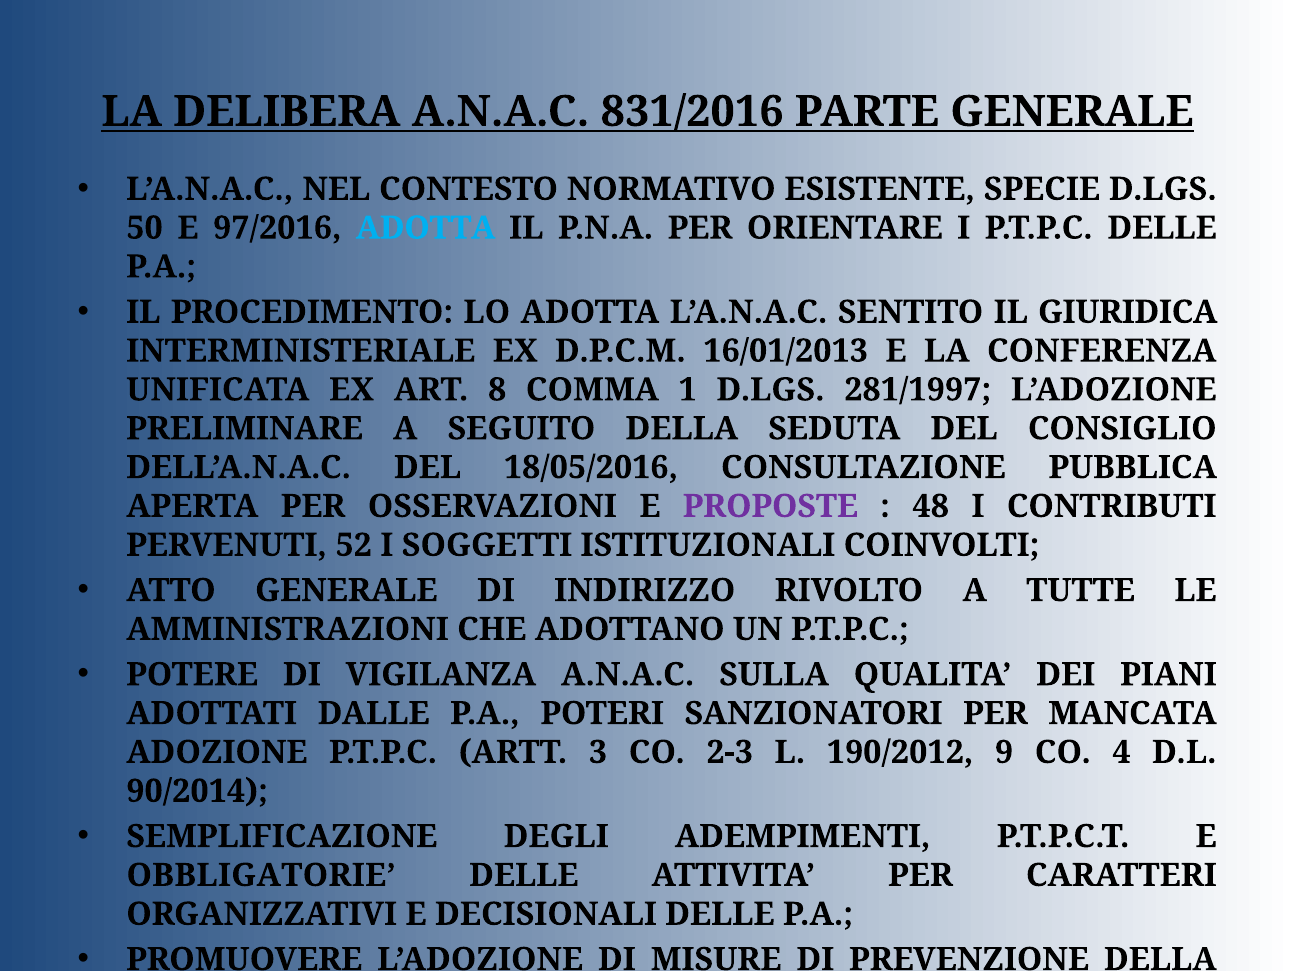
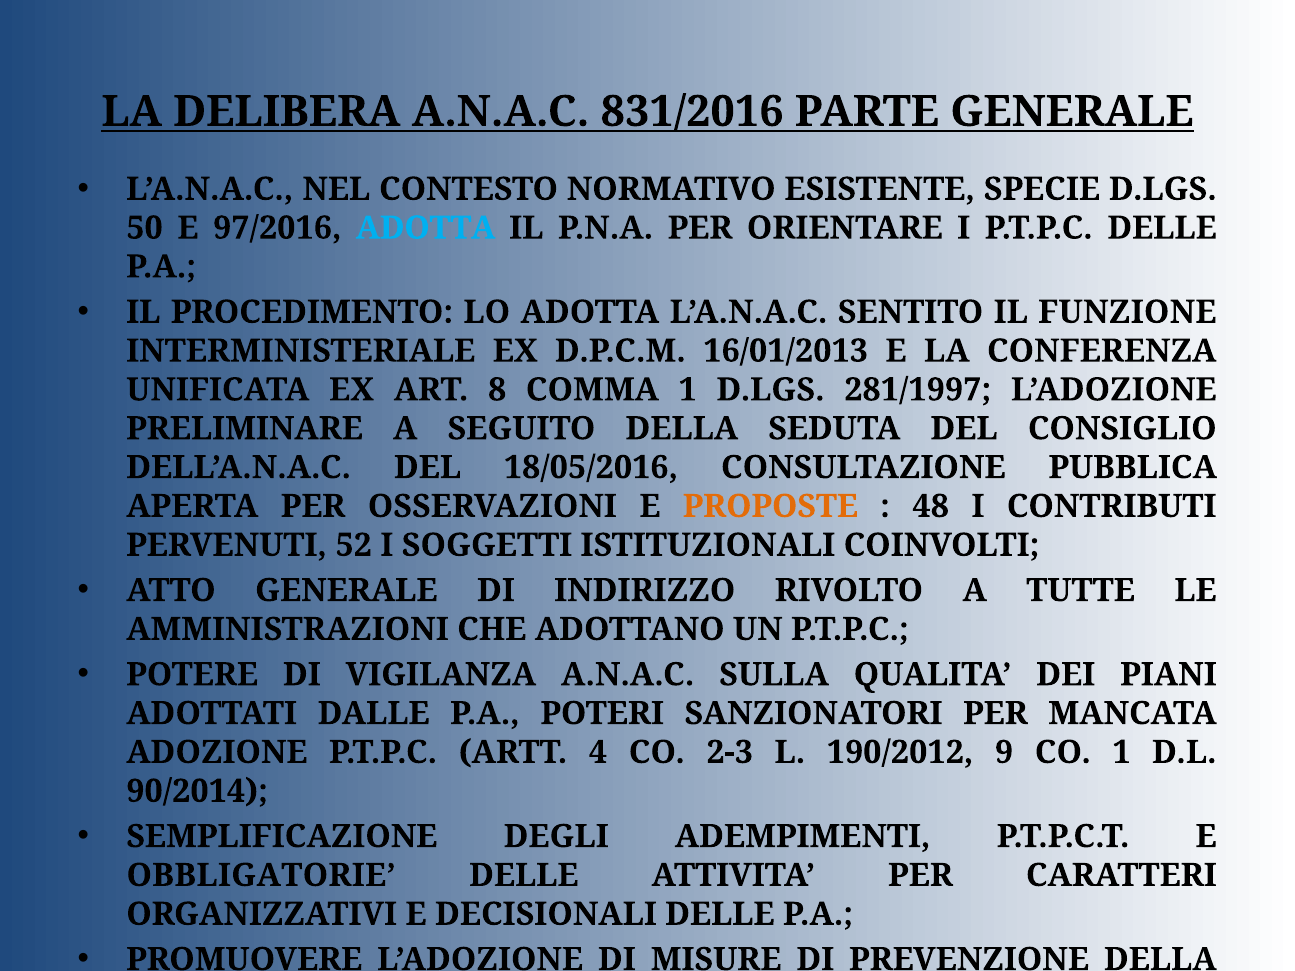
GIURIDICA: GIURIDICA -> FUNZIONE
PROPOSTE colour: purple -> orange
3: 3 -> 4
CO 4: 4 -> 1
